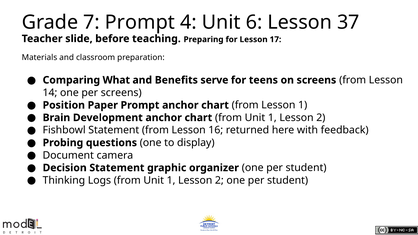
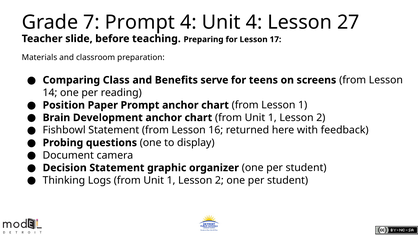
Unit 6: 6 -> 4
37: 37 -> 27
What: What -> Class
per screens: screens -> reading
